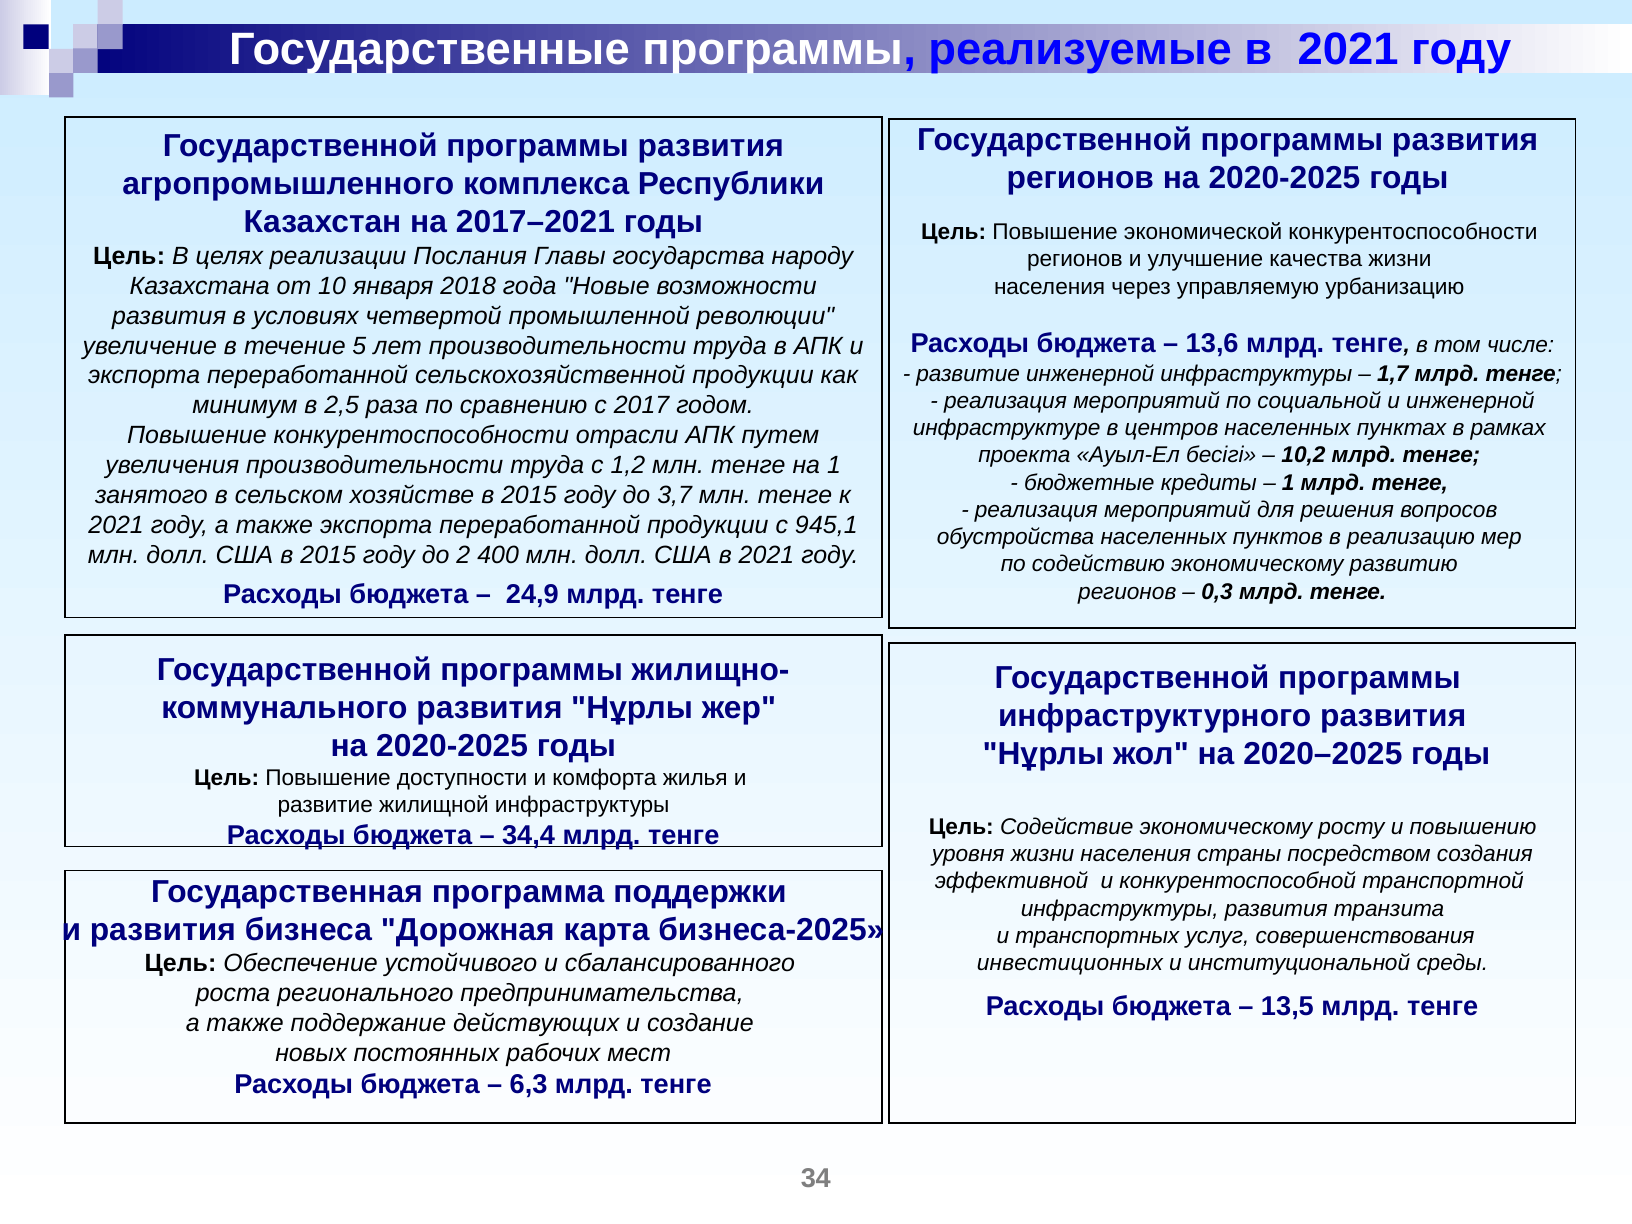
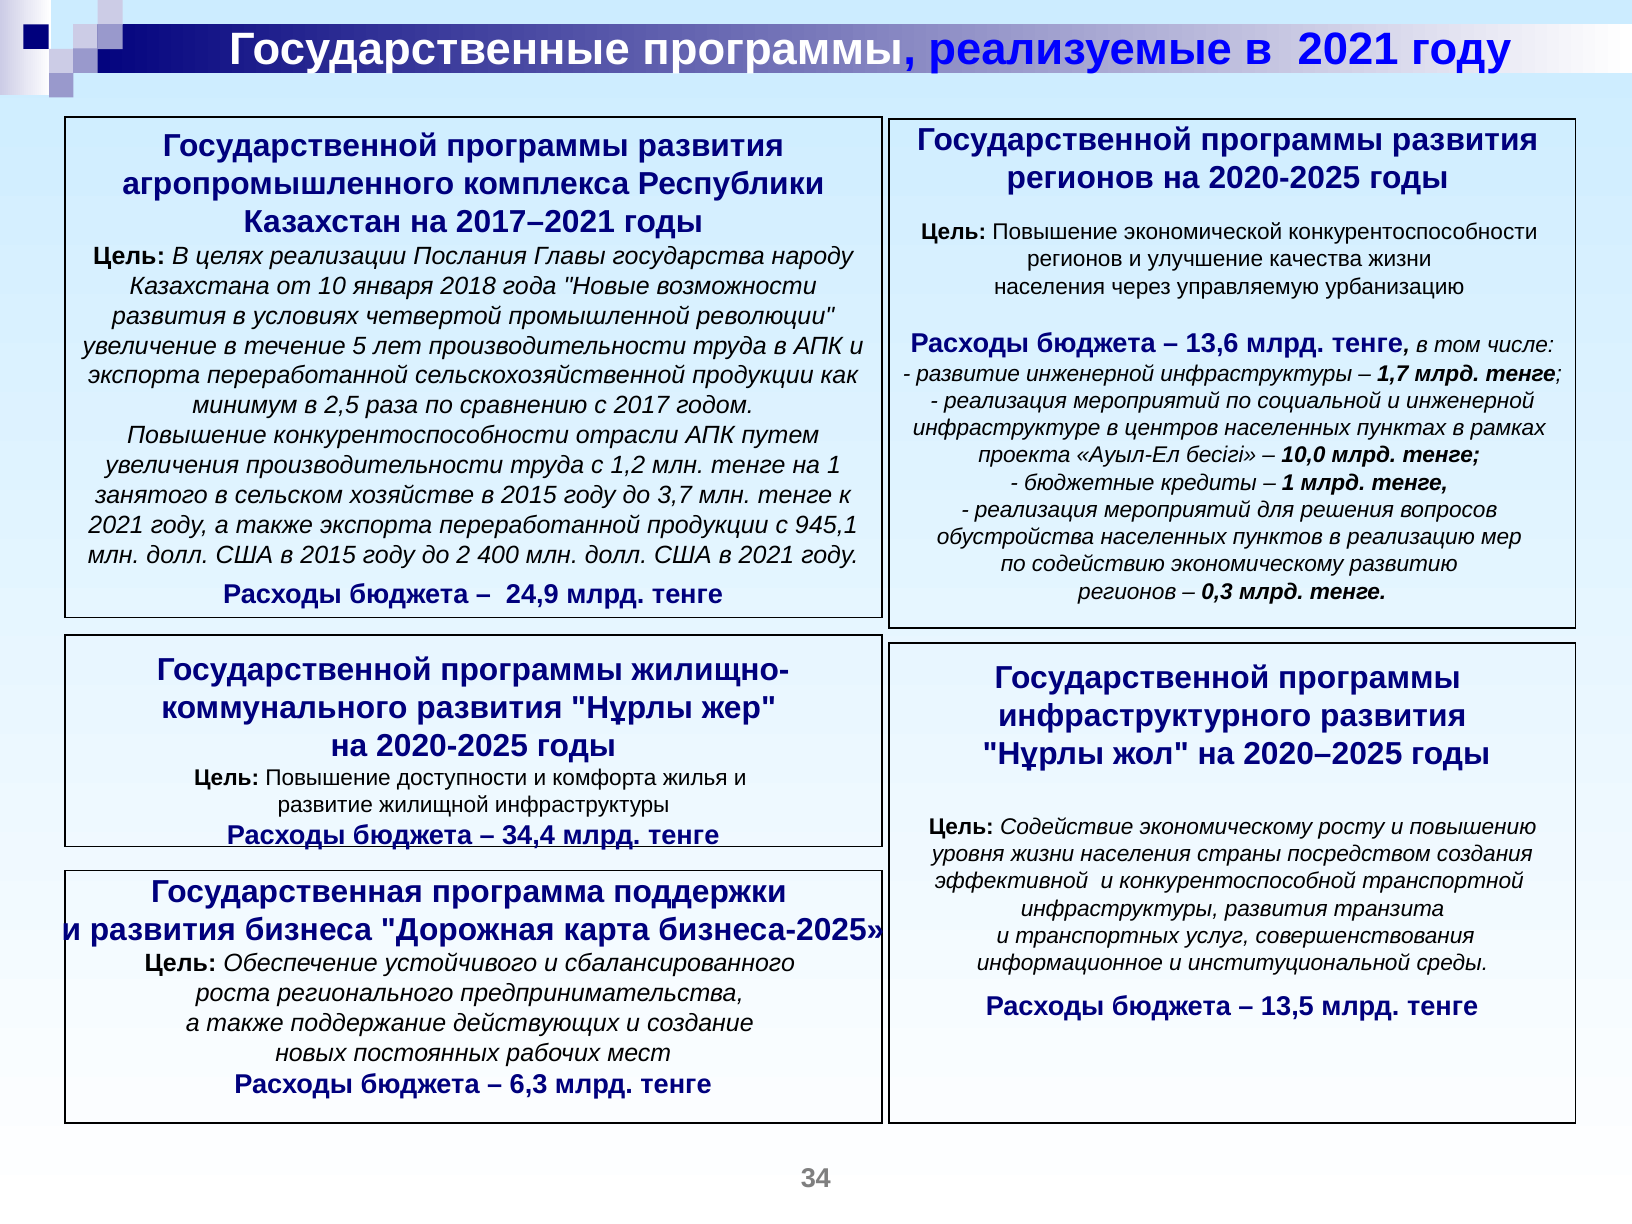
10,2: 10,2 -> 10,0
инвестиционных: инвестиционных -> информационное
